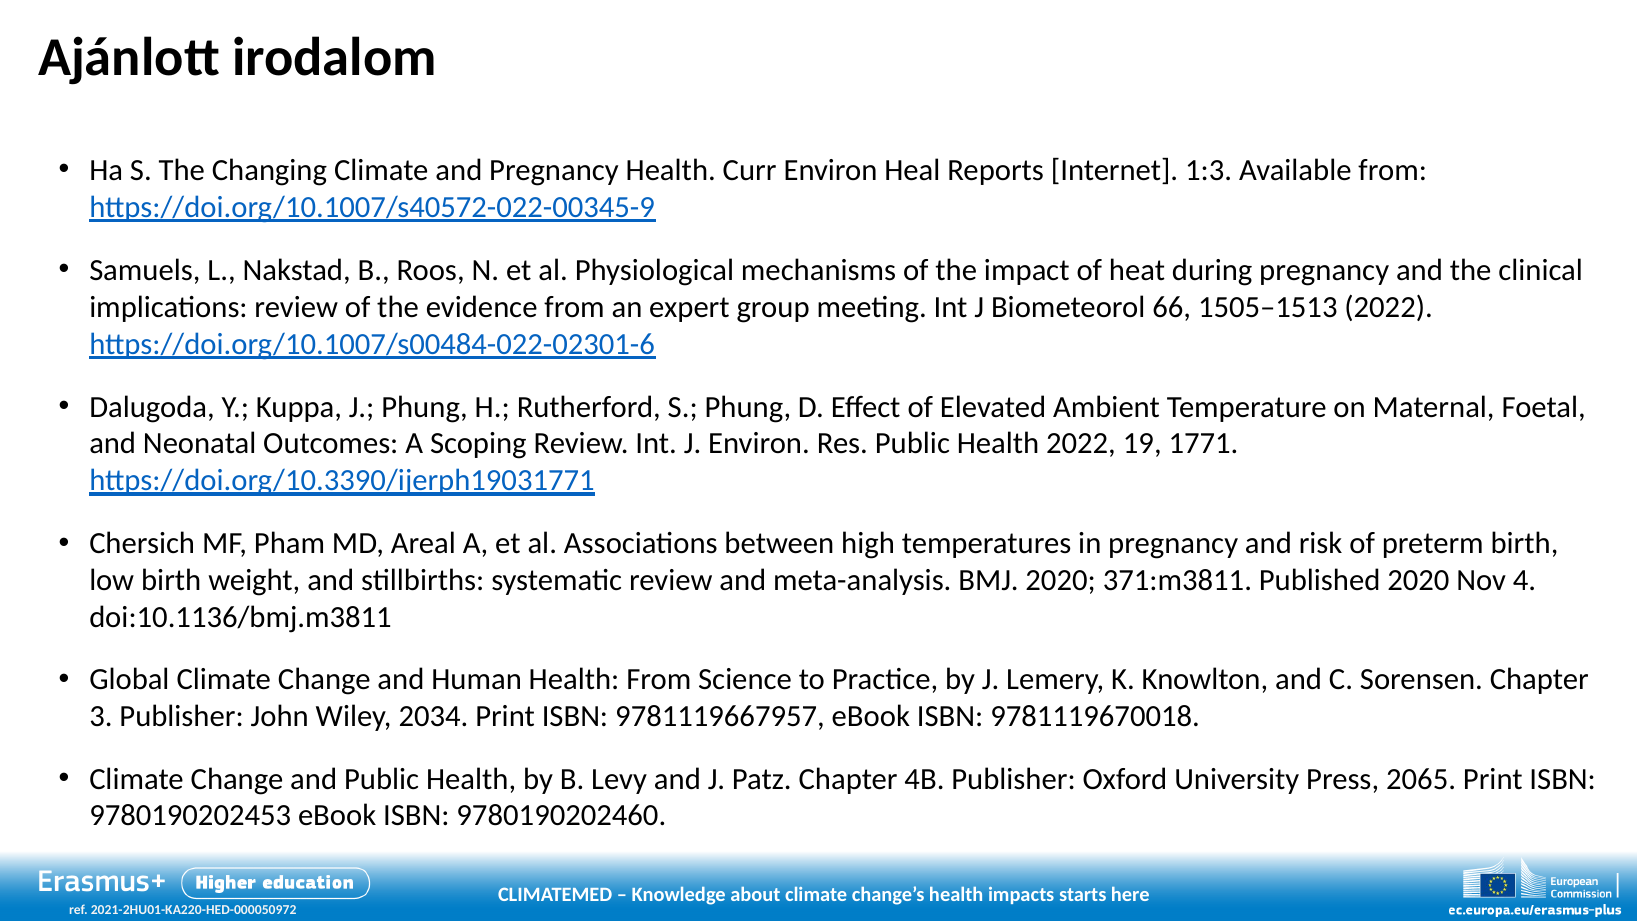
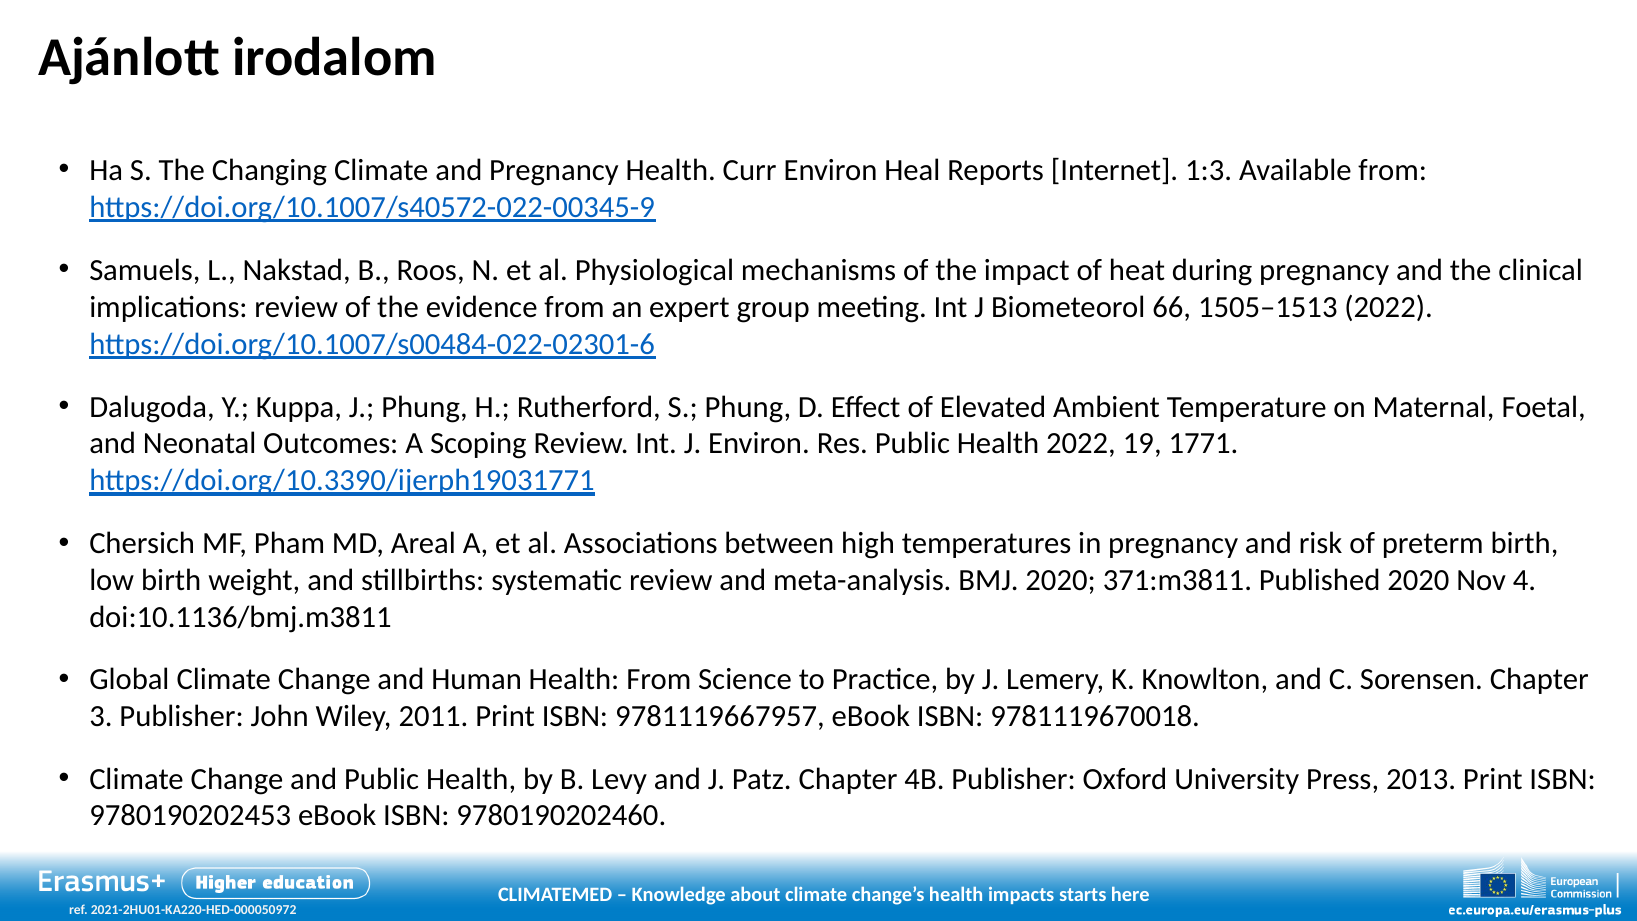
2034: 2034 -> 2011
2065: 2065 -> 2013
